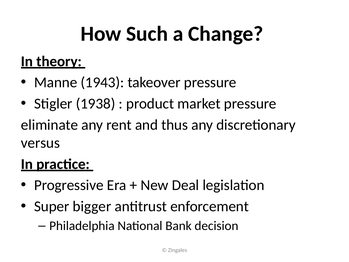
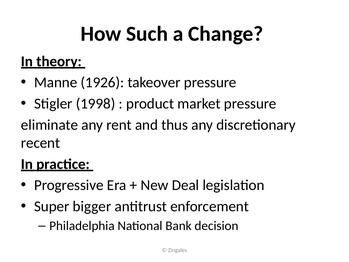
1943: 1943 -> 1926
1938: 1938 -> 1998
versus: versus -> recent
